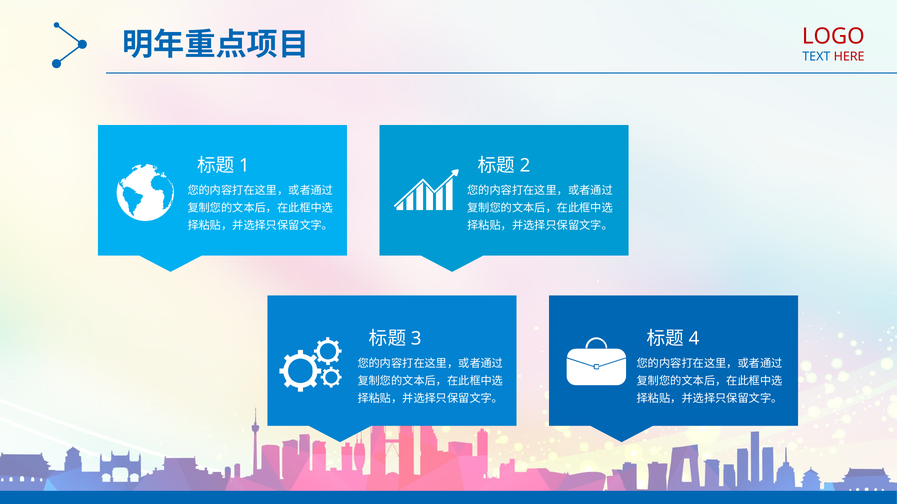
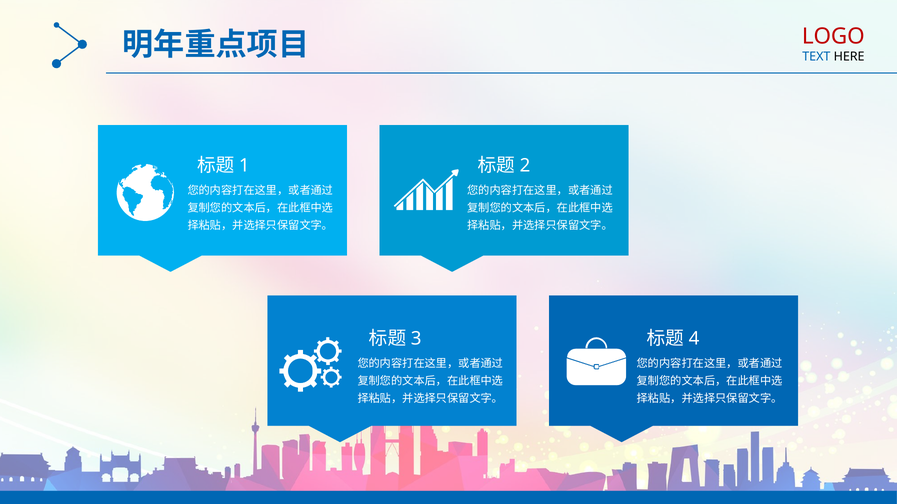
HERE colour: red -> black
